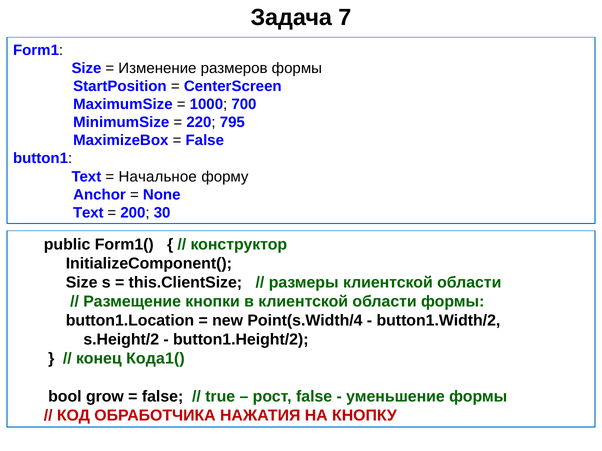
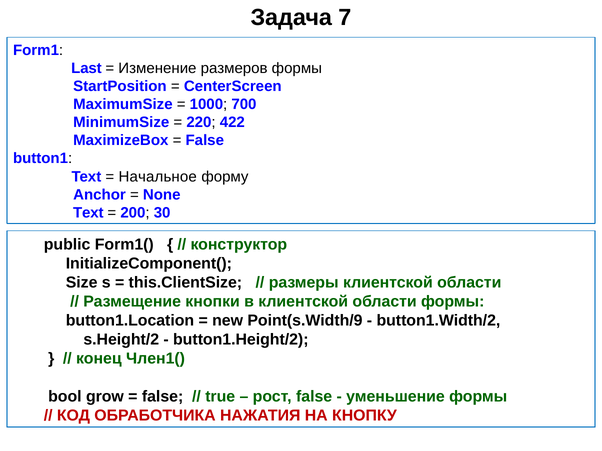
Size at (86, 68): Size -> Last
795: 795 -> 422
Point(s.Width/4: Point(s.Width/4 -> Point(s.Width/9
Кода1(: Кода1( -> Член1(
